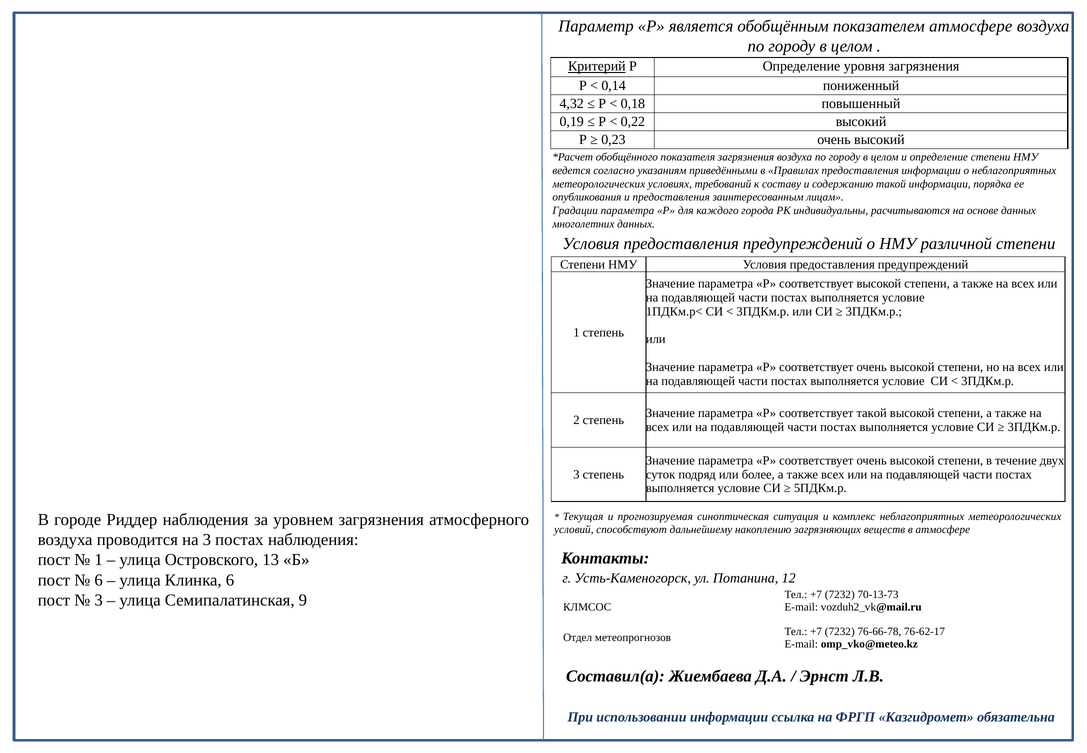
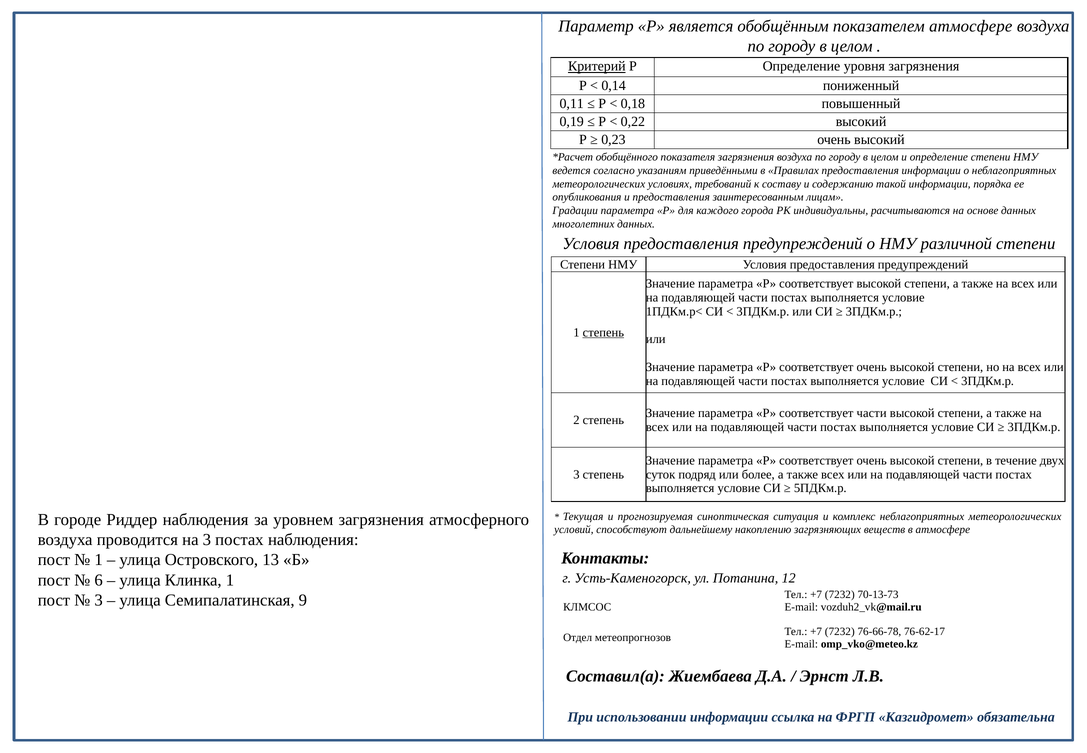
4,32: 4,32 -> 0,11
степень at (603, 332) underline: none -> present
соответствует такой: такой -> части
Клинка 6: 6 -> 1
